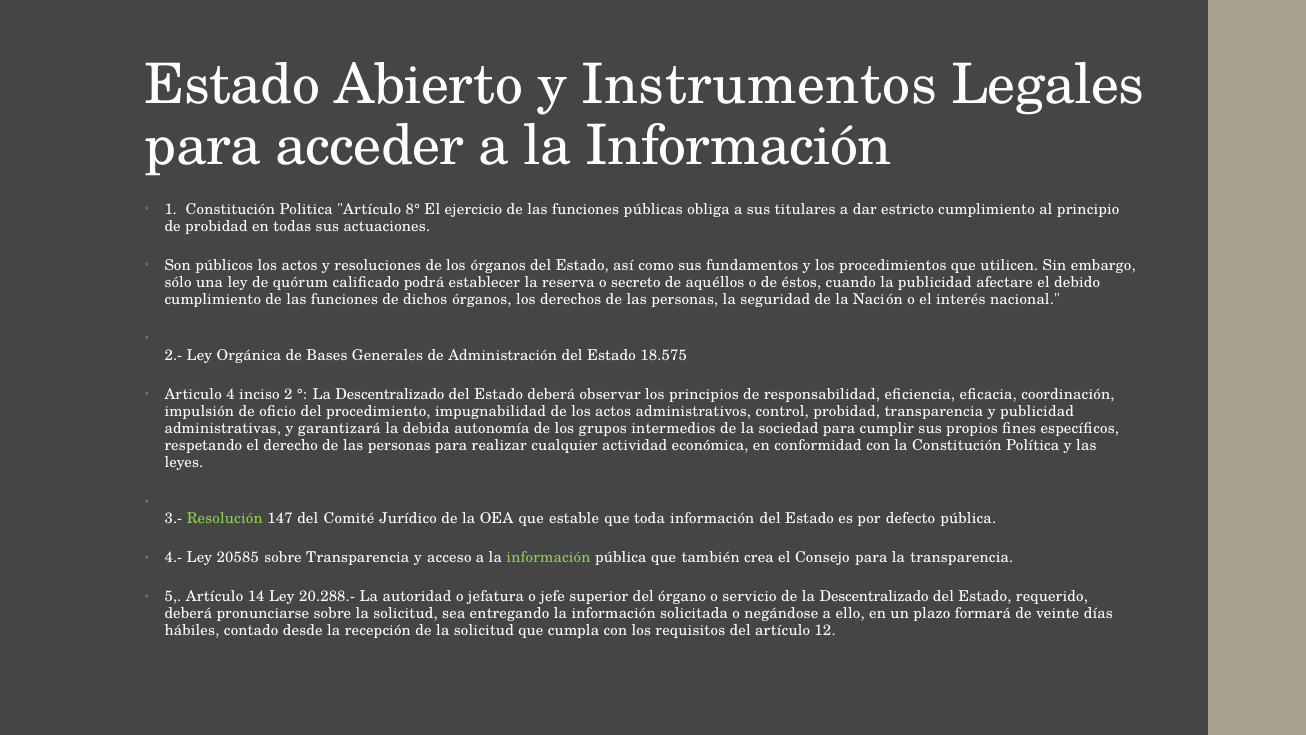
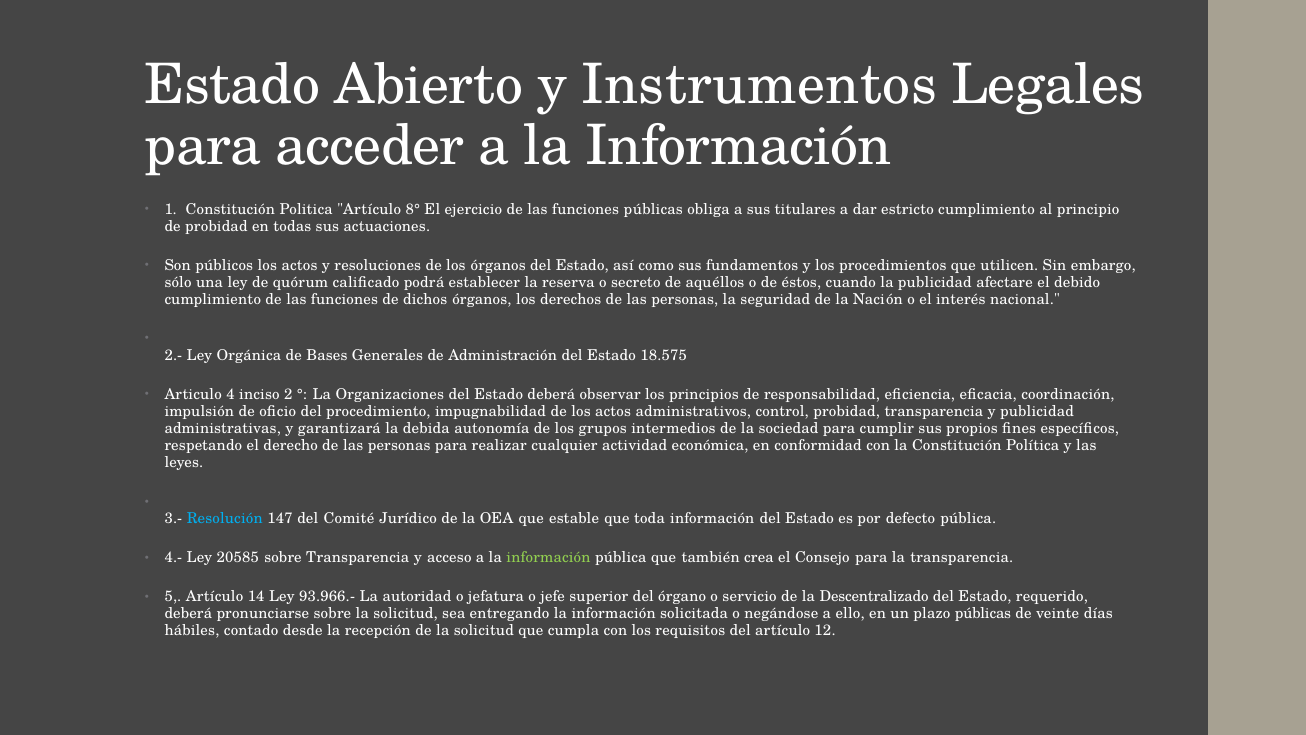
Descentralizado at (390, 394): Descentralizado -> Organizaciones
Resolución colour: light green -> light blue
20.288.-: 20.288.- -> 93.966.-
plazo formará: formará -> públicas
